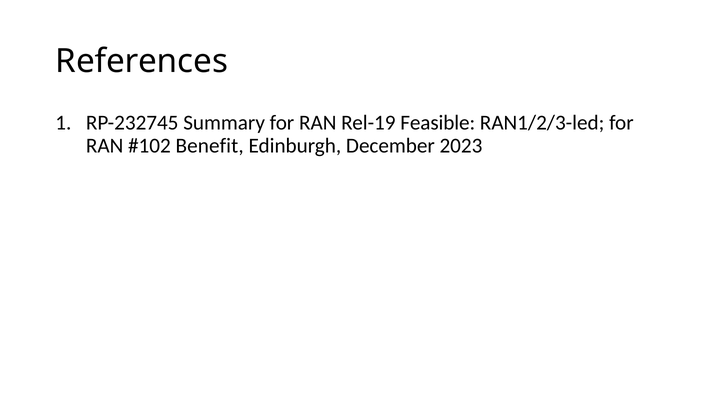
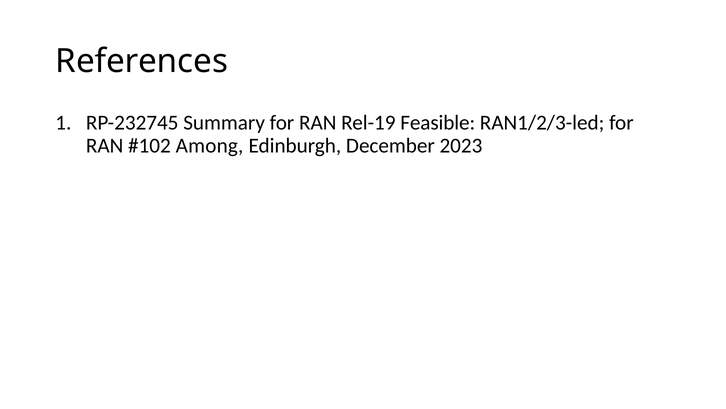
Benefit: Benefit -> Among
